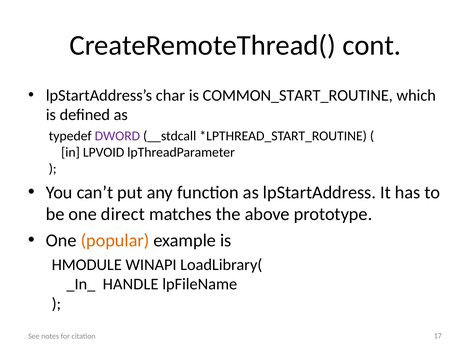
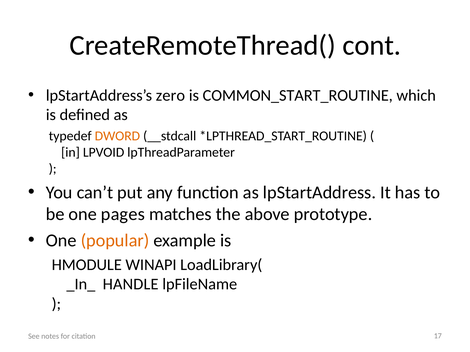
char: char -> zero
DWORD colour: purple -> orange
direct: direct -> pages
